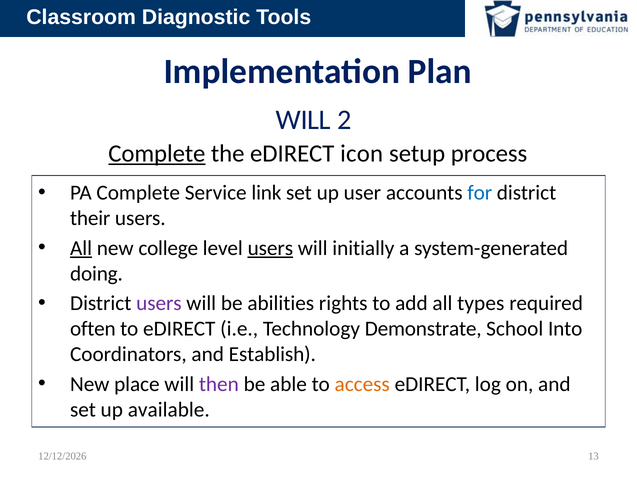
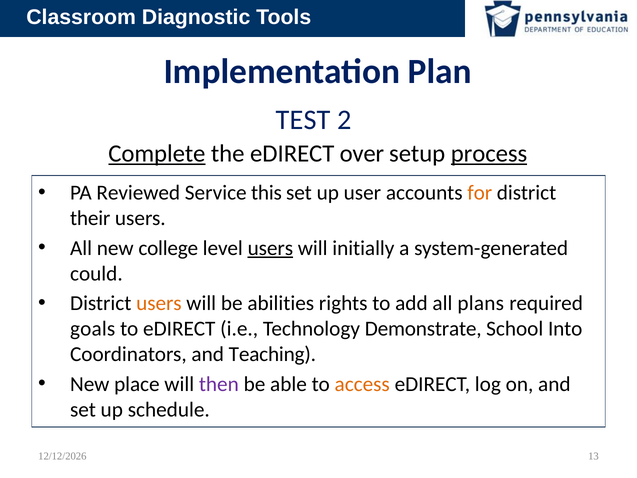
WILL at (303, 120): WILL -> TEST
icon: icon -> over
process underline: none -> present
PA Complete: Complete -> Reviewed
link: link -> this
for colour: blue -> orange
All at (81, 248) underline: present -> none
doing: doing -> could
users at (159, 303) colour: purple -> orange
types: types -> plans
often: often -> goals
Establish: Establish -> Teaching
available: available -> schedule
